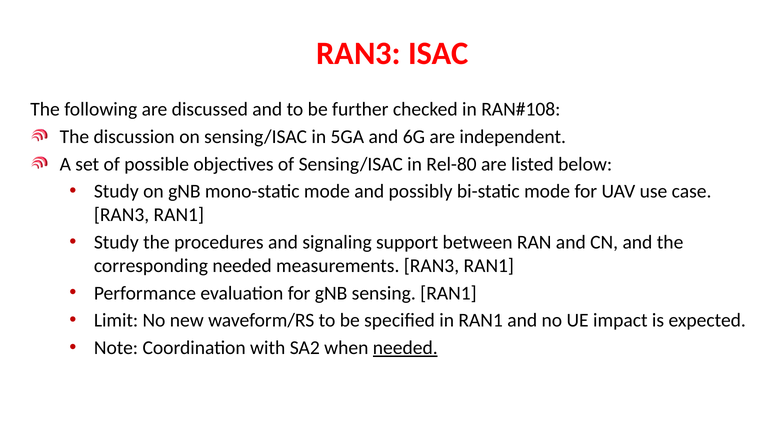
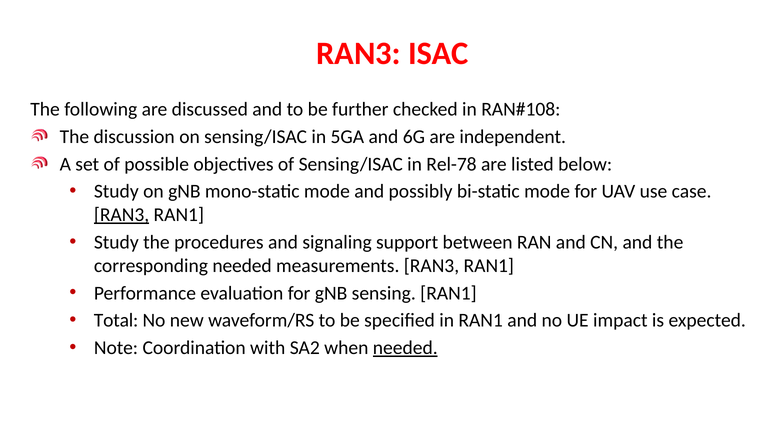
Rel-80: Rel-80 -> Rel-78
RAN3 at (122, 215) underline: none -> present
Limit: Limit -> Total
